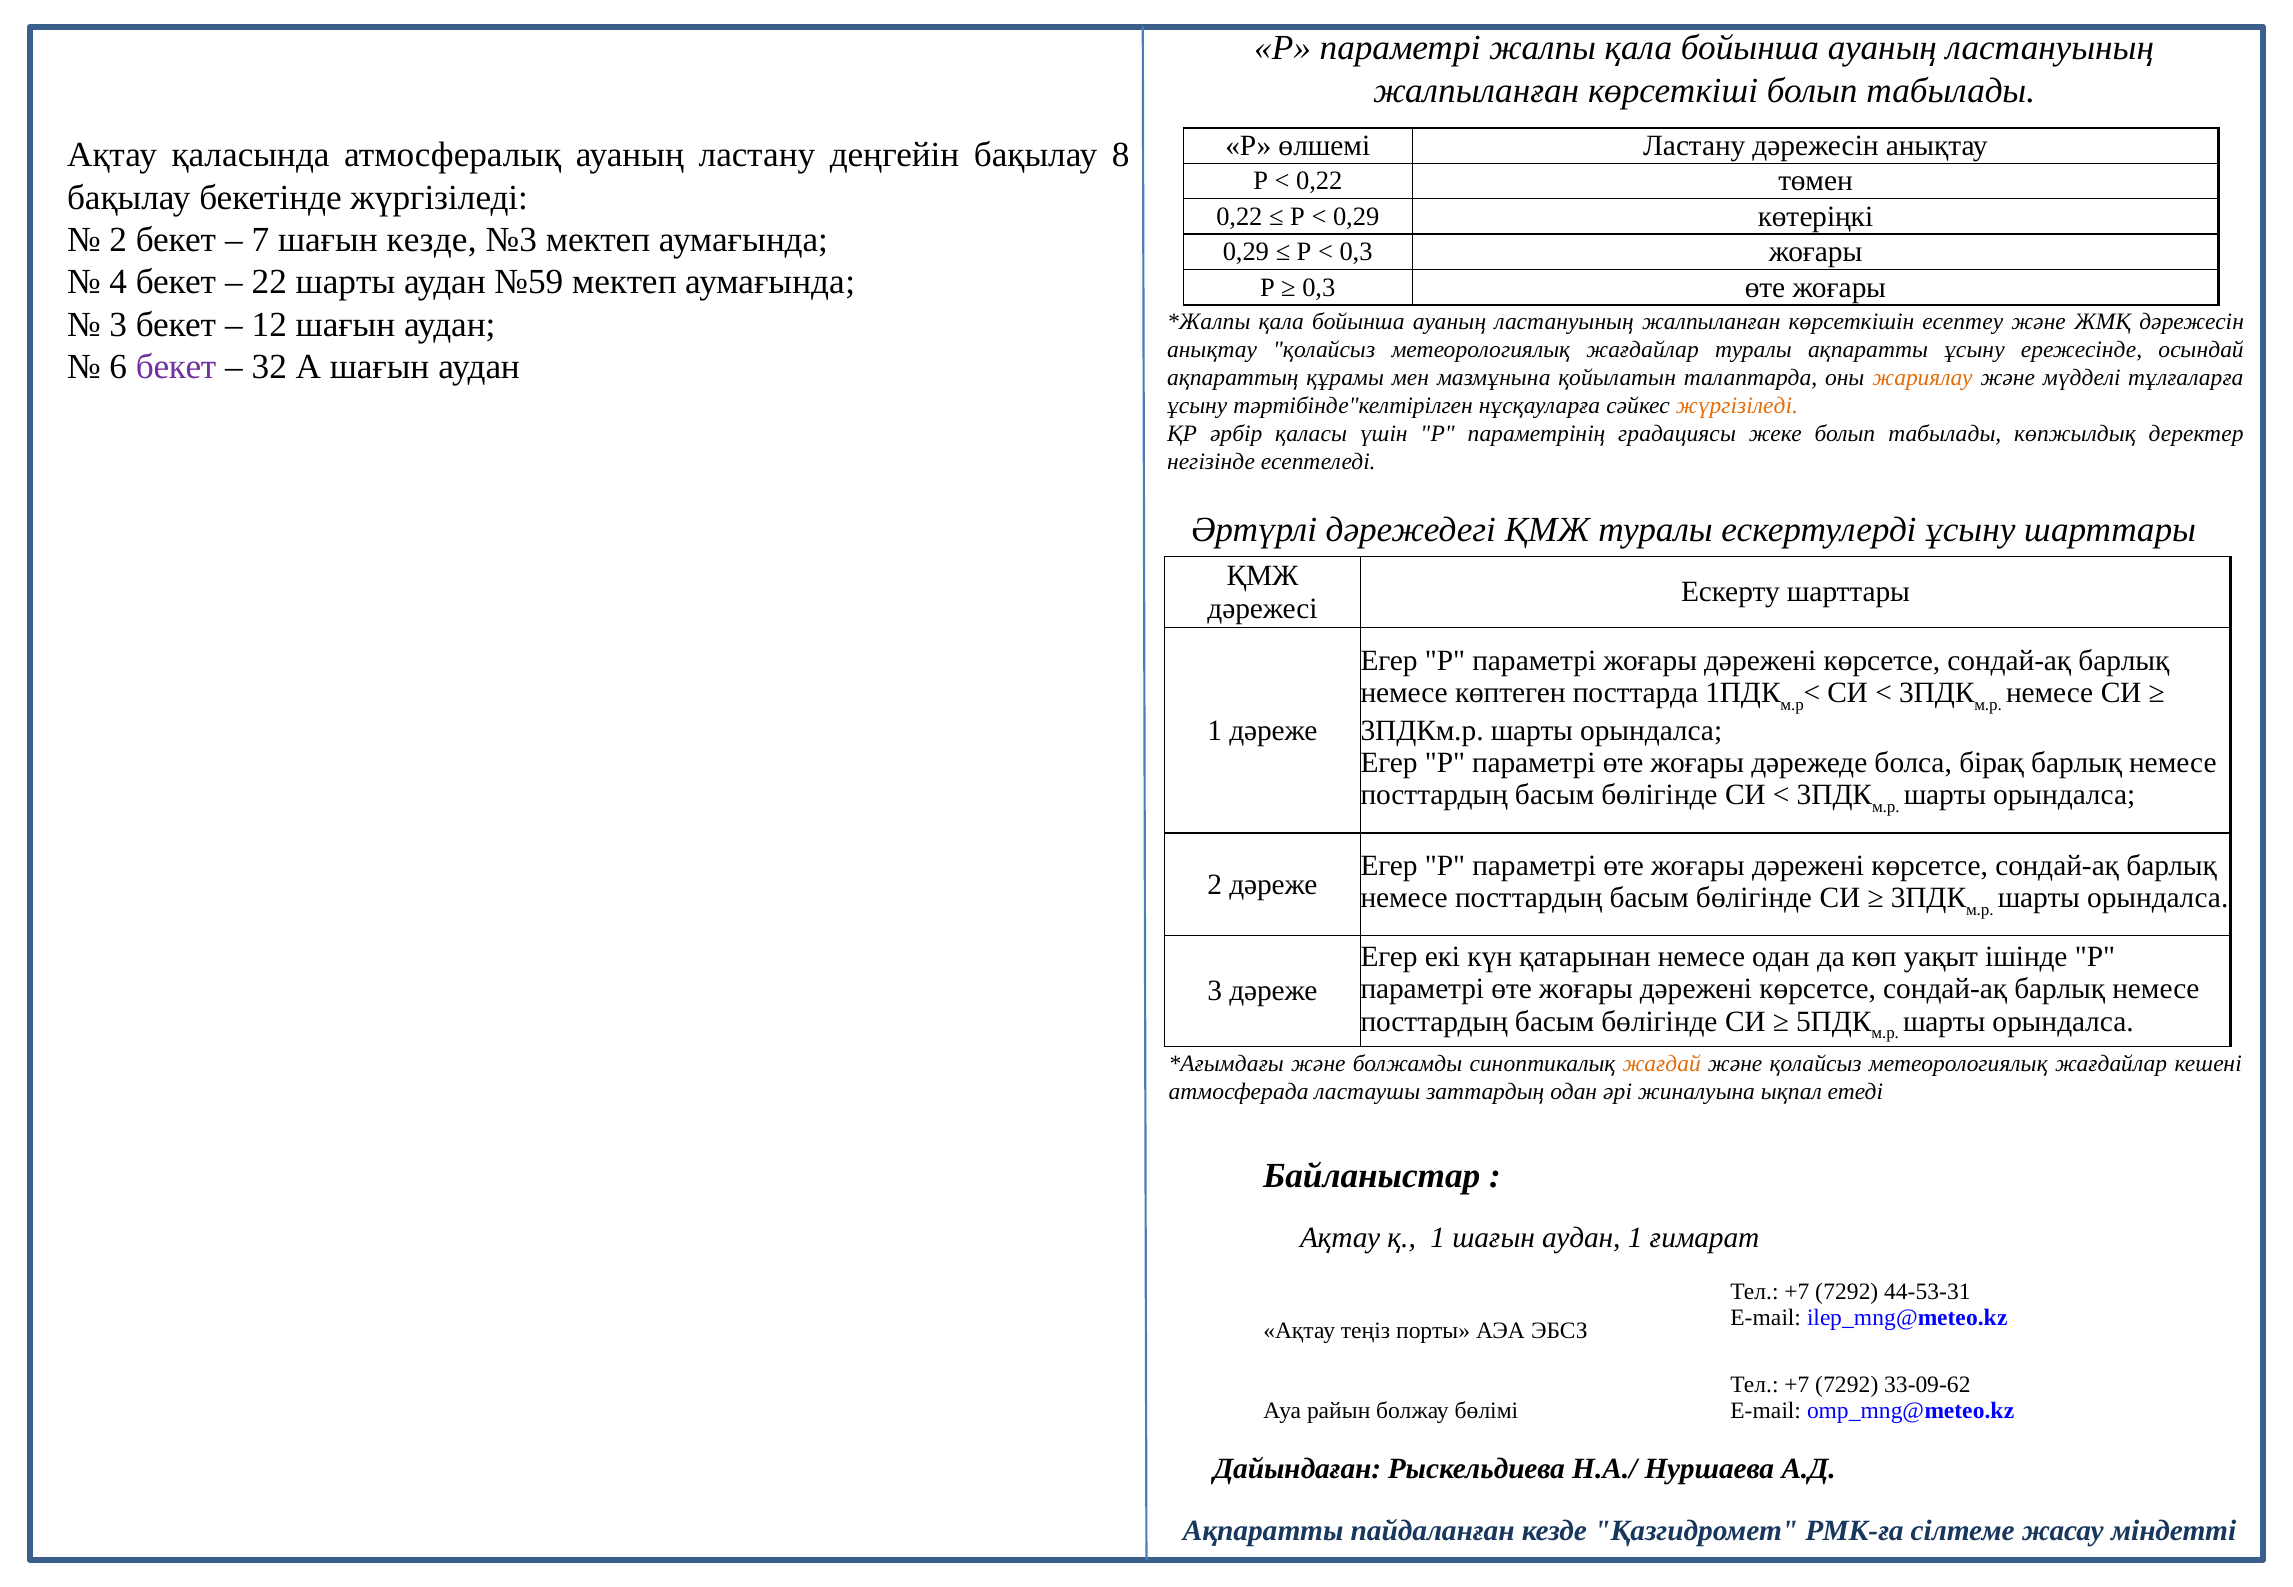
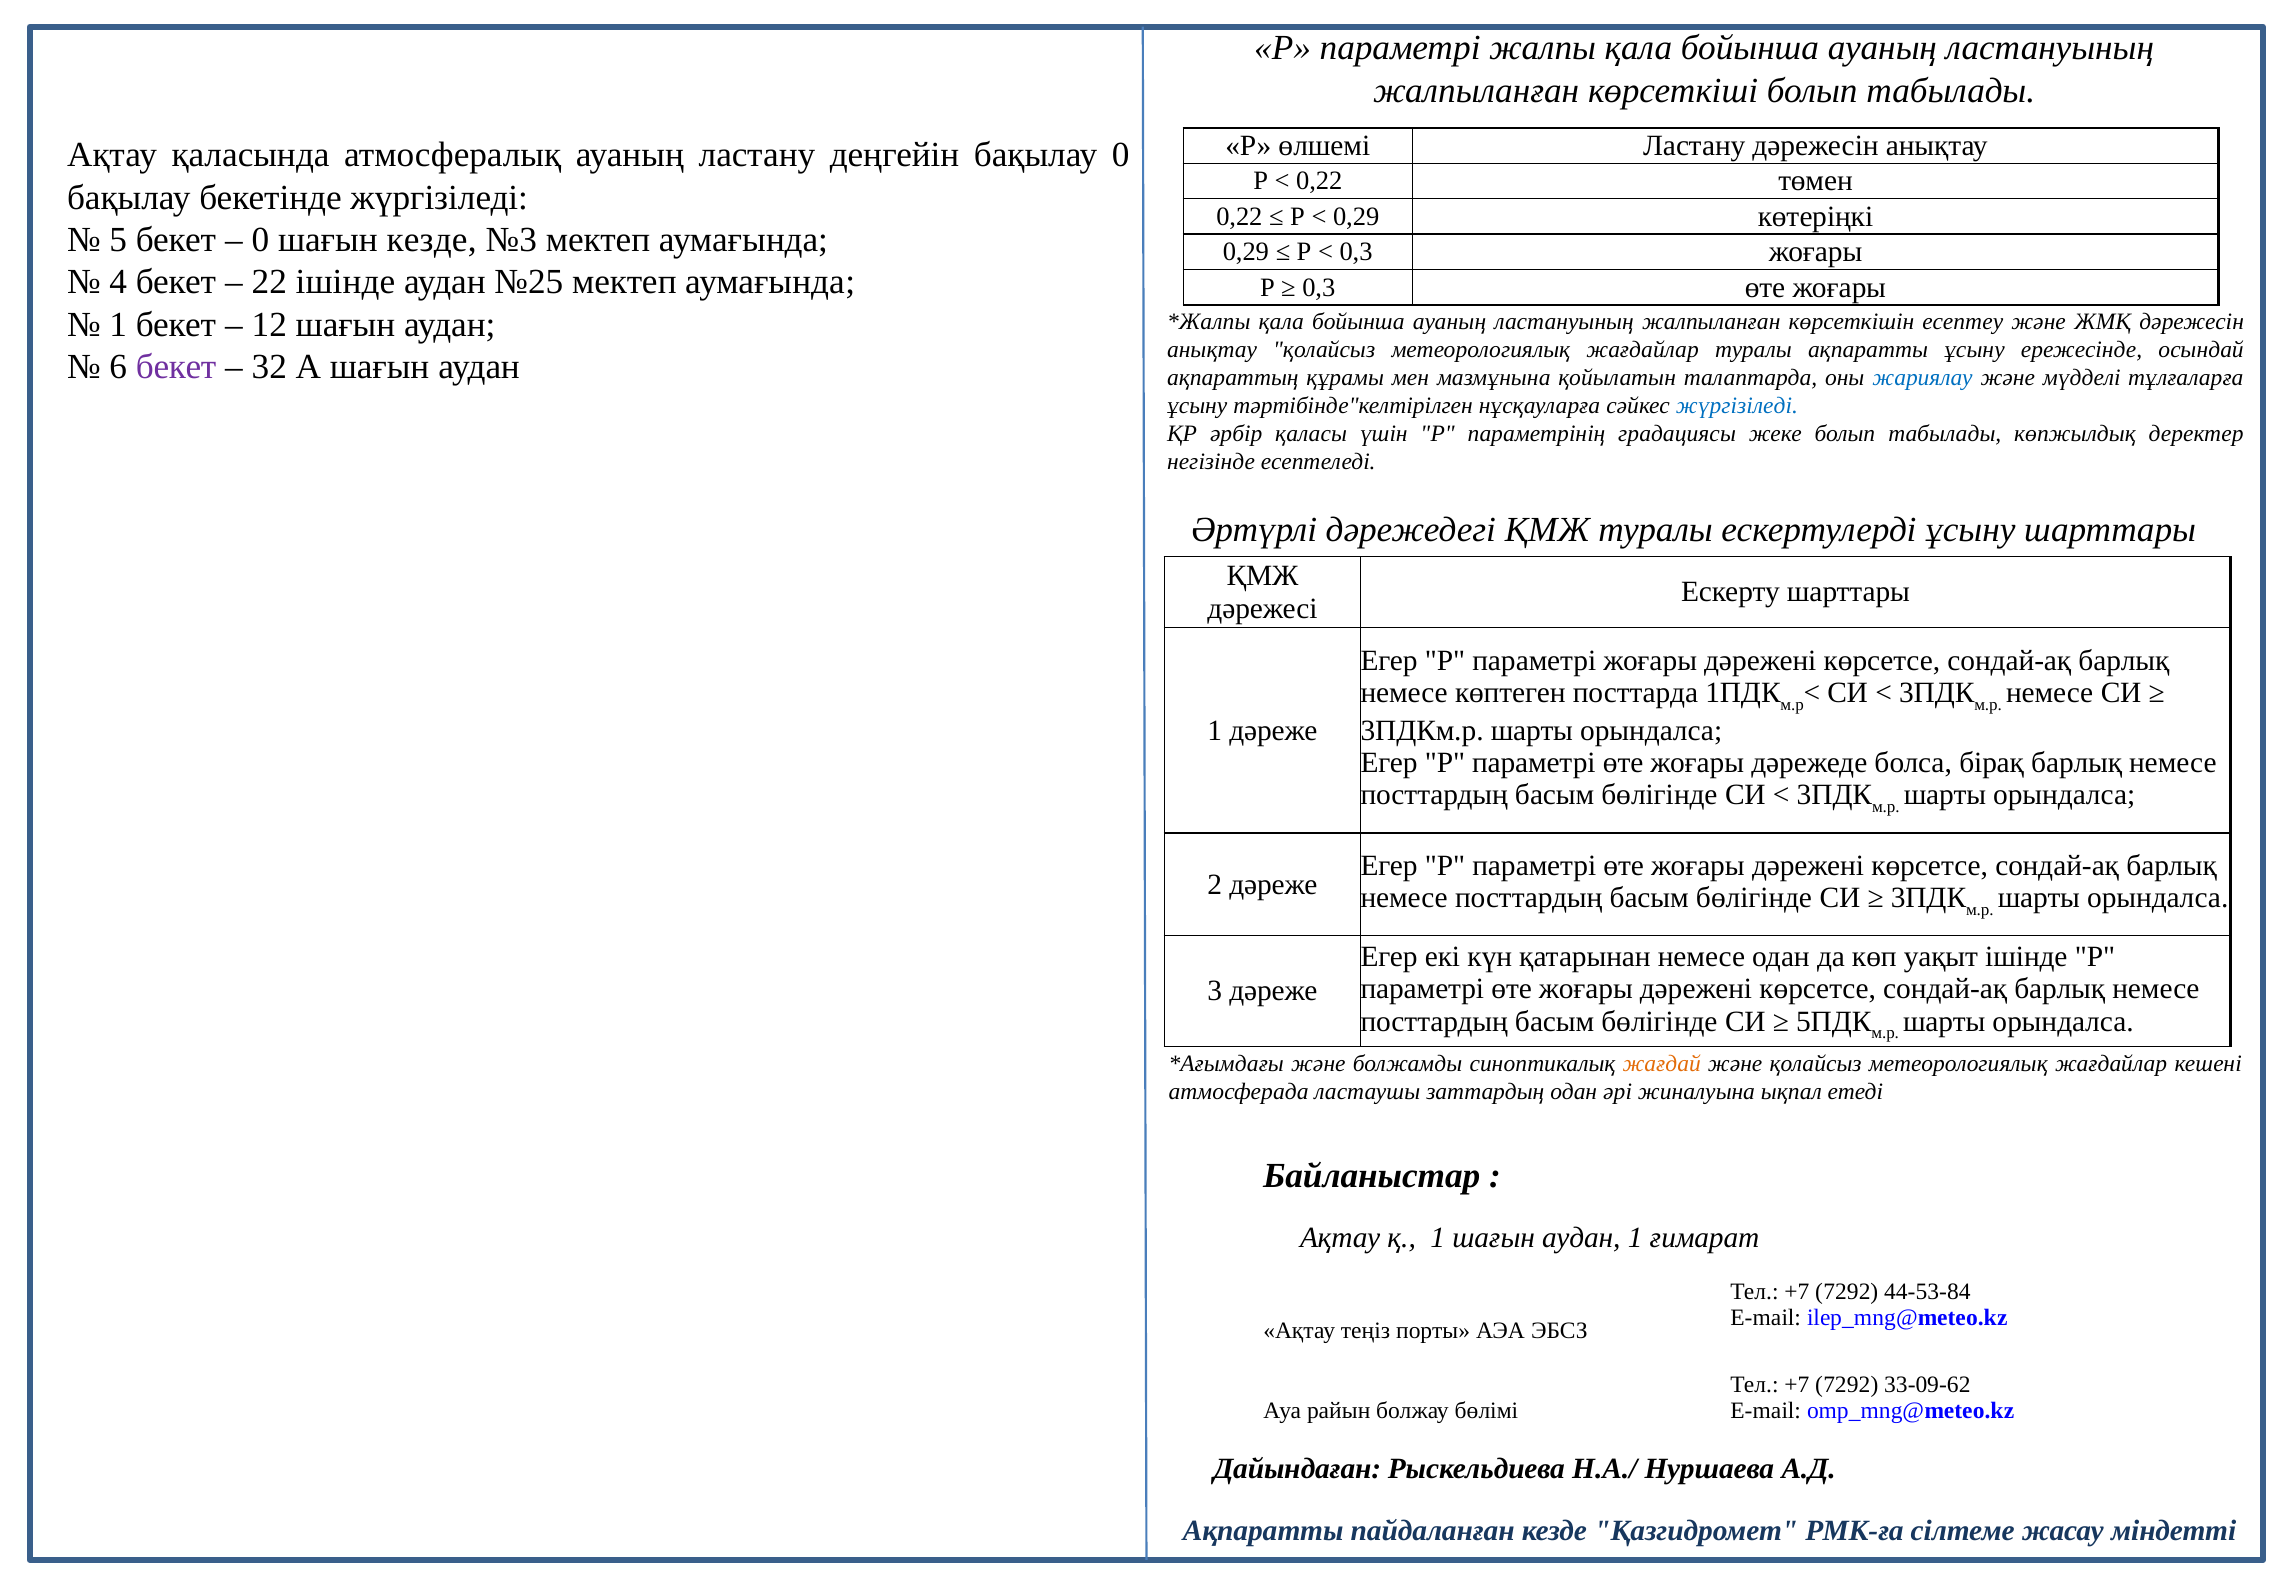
бақылау 8: 8 -> 0
2 at (118, 240): 2 -> 5
7 at (260, 240): 7 -> 0
22 шарты: шарты -> ішінде
№59: №59 -> №25
3 at (118, 325): 3 -> 1
жариялау colour: orange -> blue
жүргізіледі at (1737, 406) colour: orange -> blue
44-53-31: 44-53-31 -> 44-53-84
